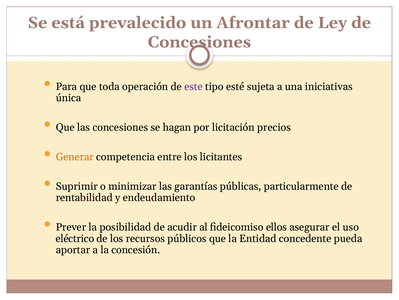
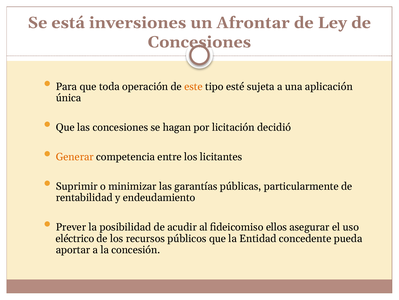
prevalecido: prevalecido -> inversiones
este colour: purple -> orange
iniciativas: iniciativas -> aplicación
precios: precios -> decidió
